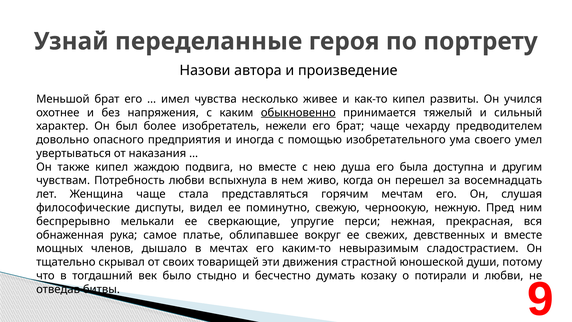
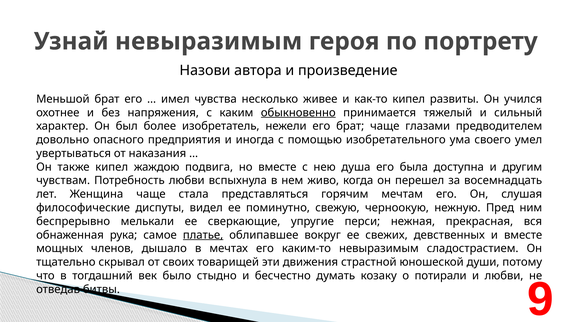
Узнай переделанные: переделанные -> невыразимым
чехарду: чехарду -> глазами
платье underline: none -> present
